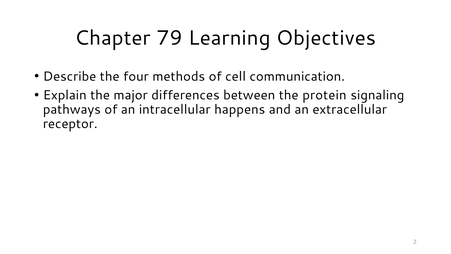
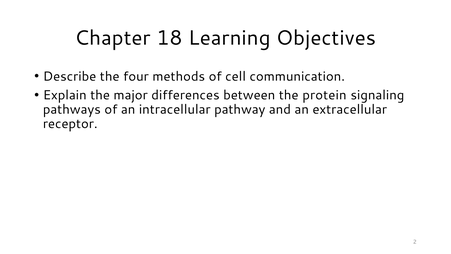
79: 79 -> 18
happens: happens -> pathway
